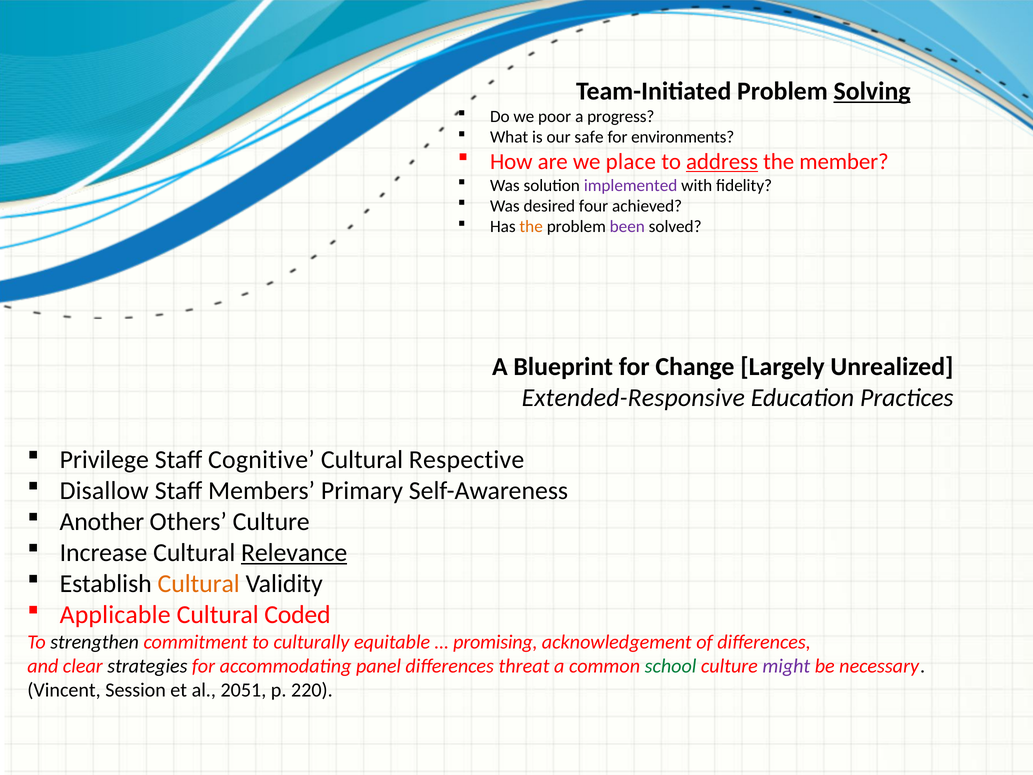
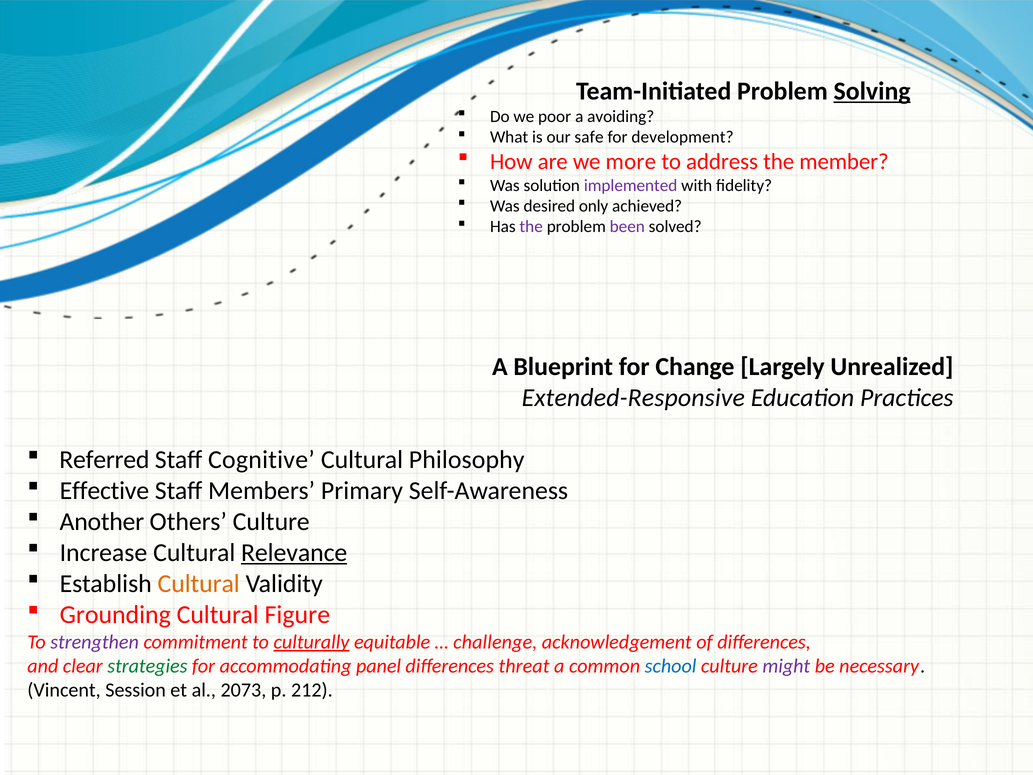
progress: progress -> avoiding
environments: environments -> development
place: place -> more
address underline: present -> none
four: four -> only
the at (531, 227) colour: orange -> purple
Privilege: Privilege -> Referred
Respective: Respective -> Philosophy
Disallow: Disallow -> Effective
Applicable: Applicable -> Grounding
Coded: Coded -> Figure
strengthen colour: black -> purple
culturally underline: none -> present
promising: promising -> challenge
strategies colour: black -> green
school colour: green -> blue
2051: 2051 -> 2073
220: 220 -> 212
